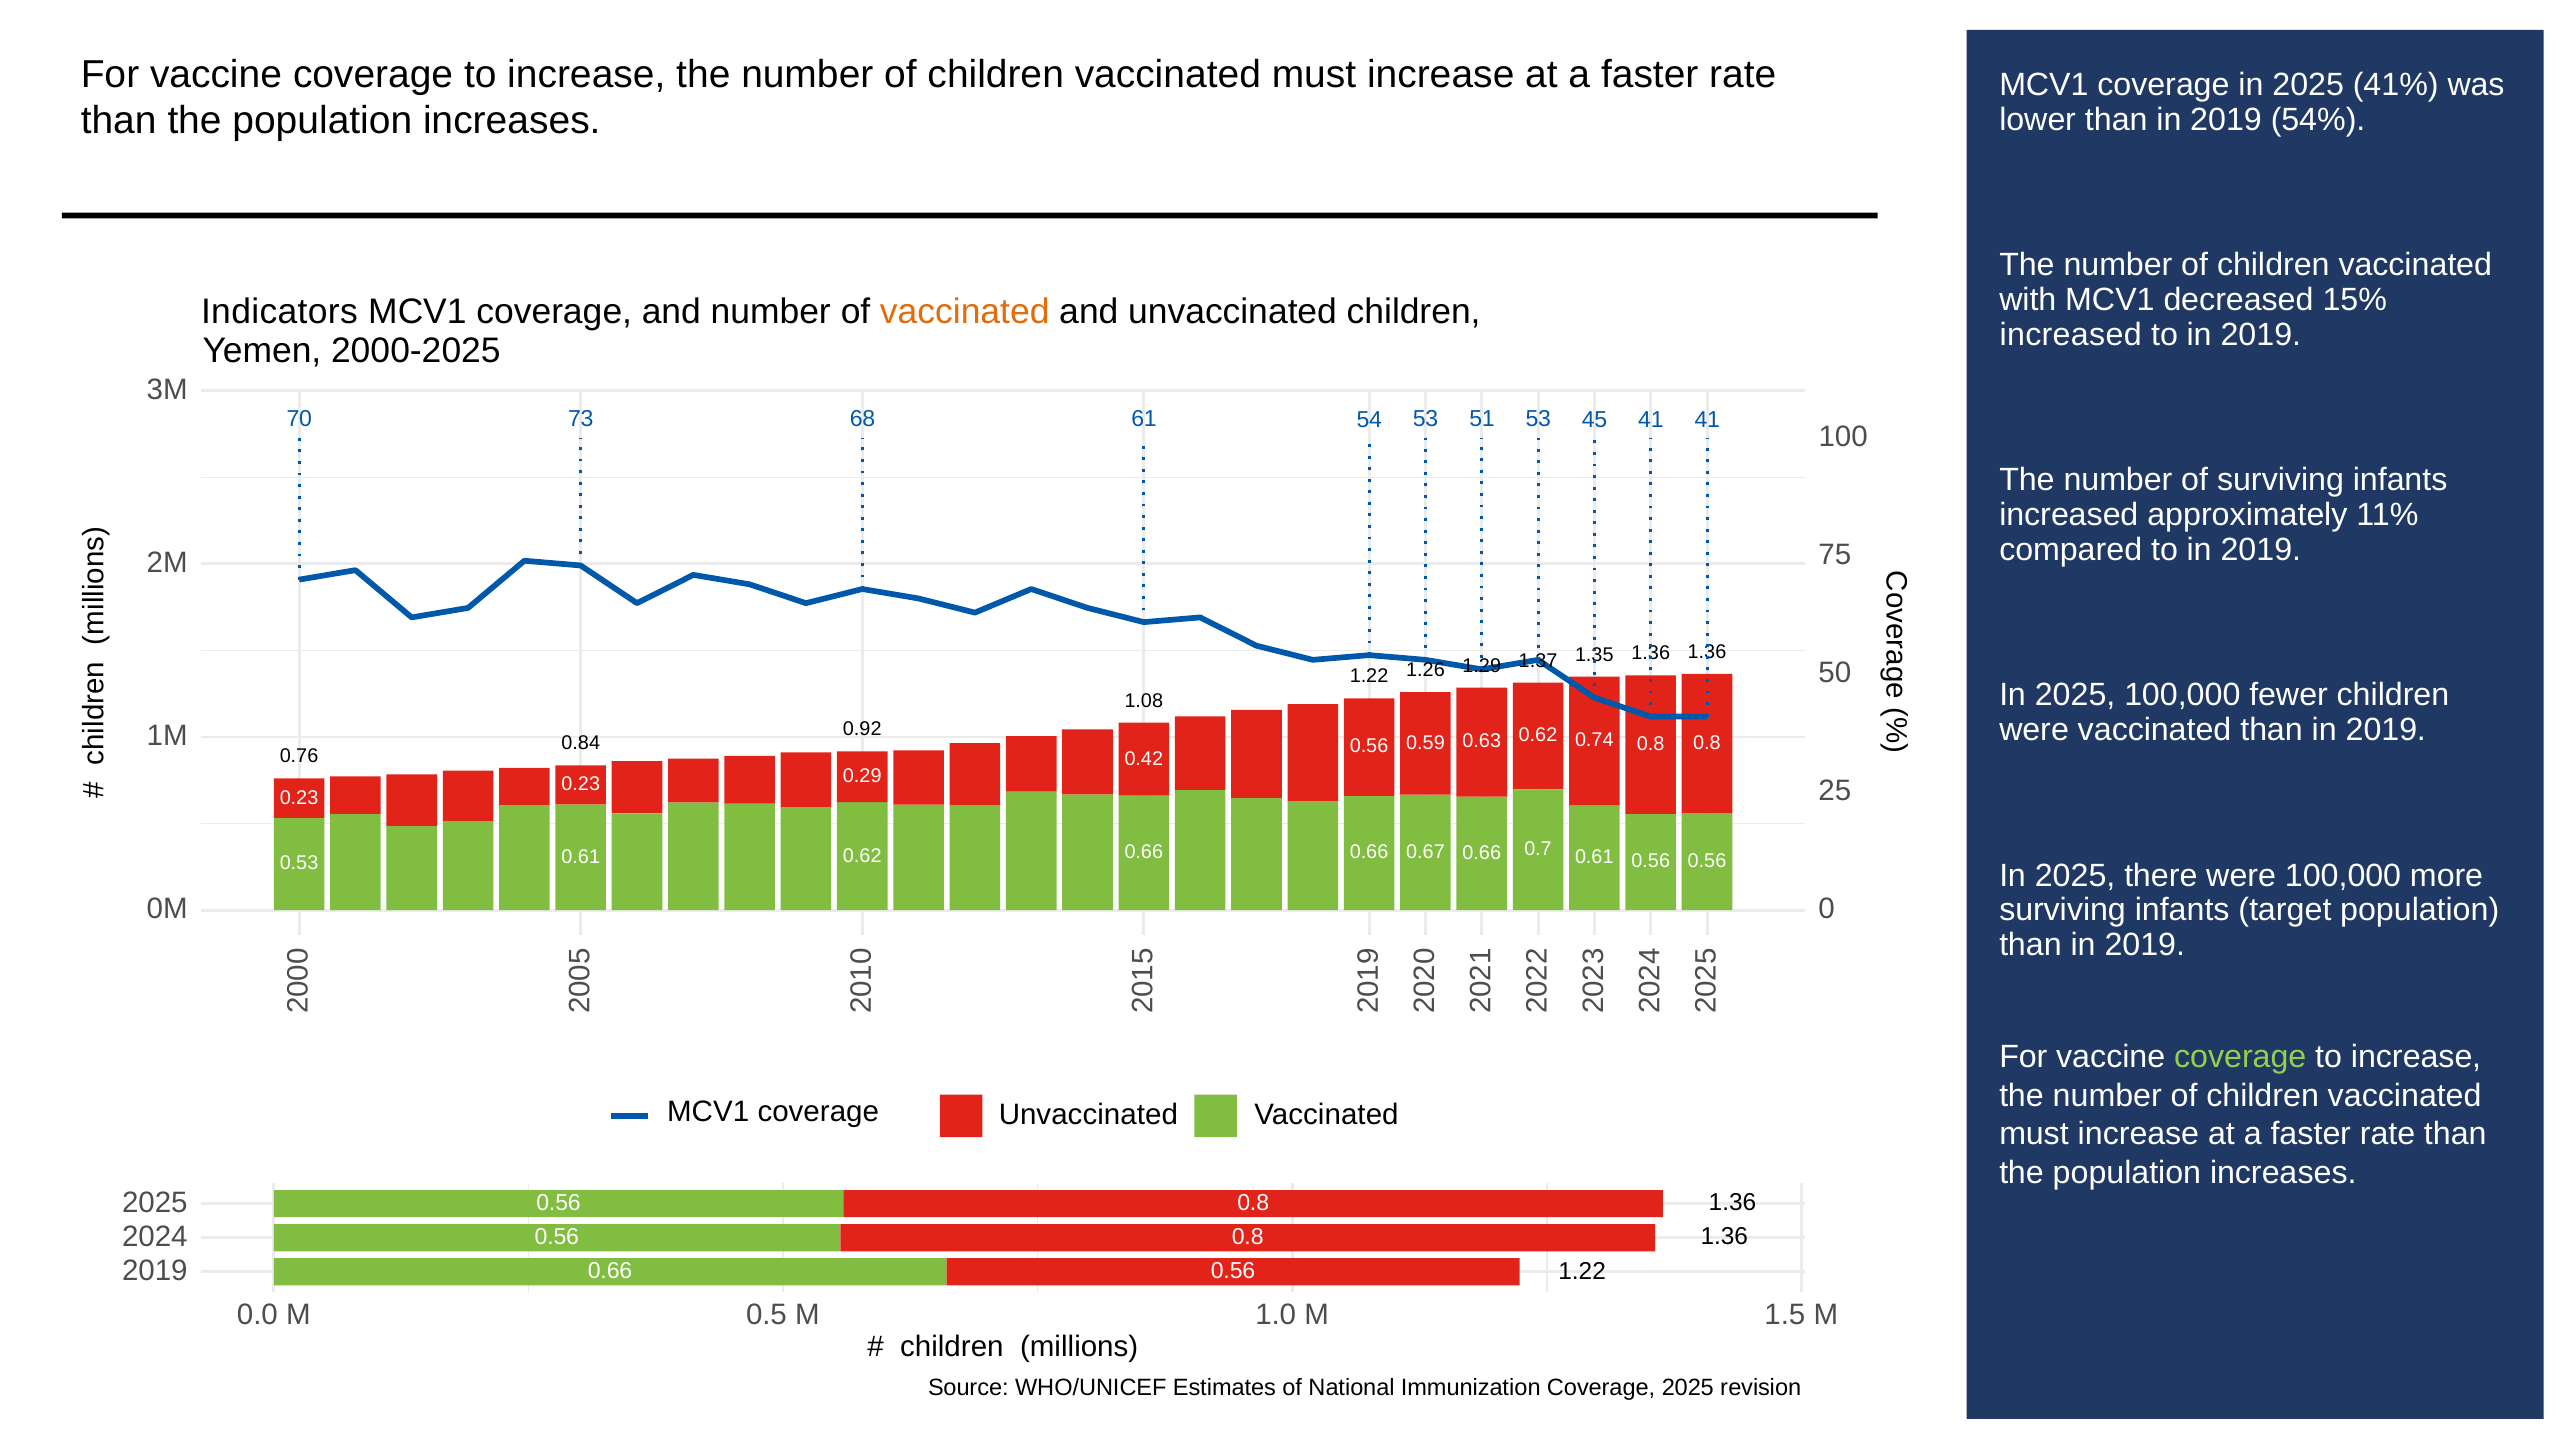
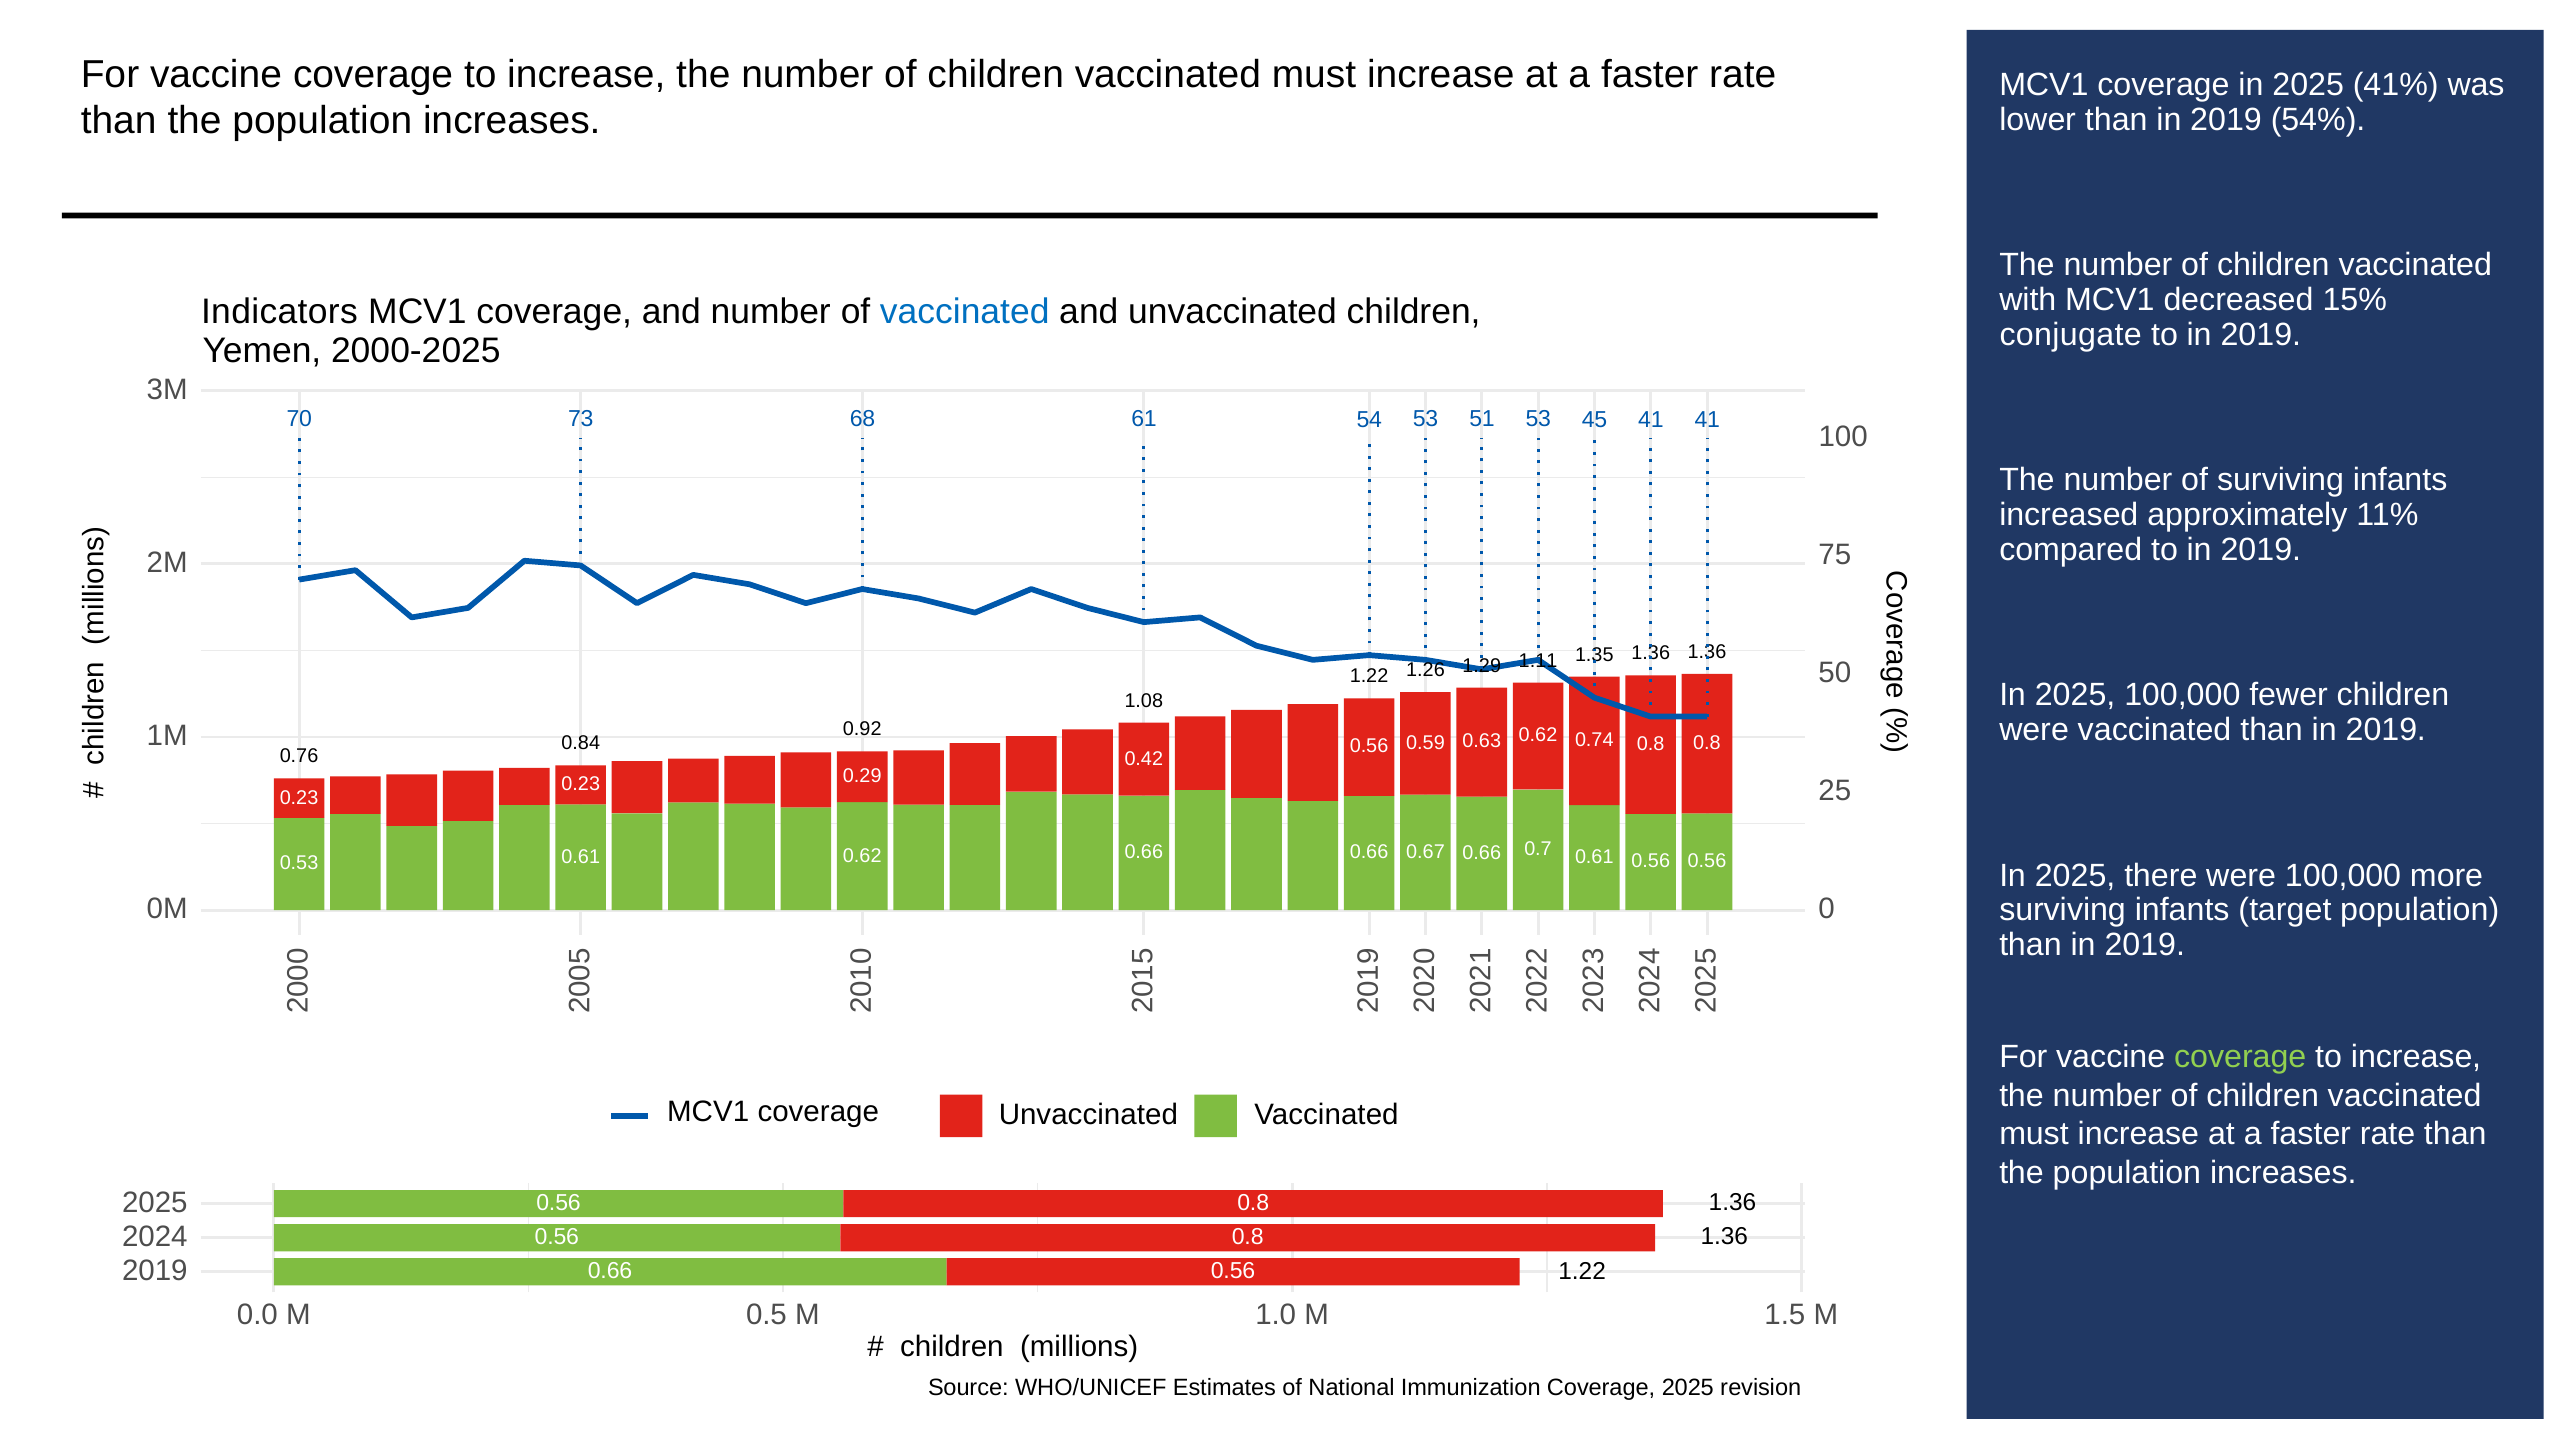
vaccinated at (965, 311) colour: orange -> blue
increased at (2071, 335): increased -> conjugate
1.37: 1.37 -> 1.11
